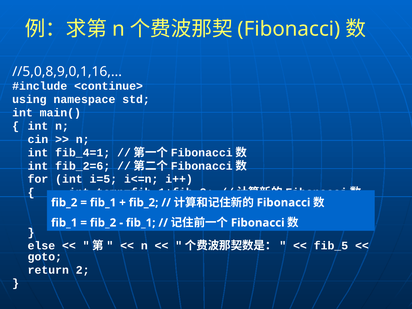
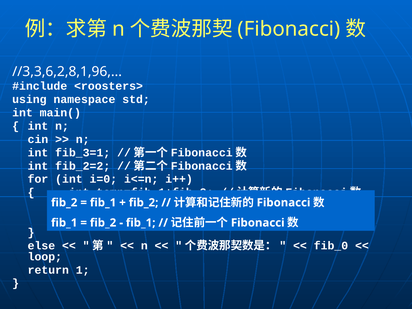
//5,0,8,9,0,1,16: //5,0,8,9,0,1,16 -> //3,3,6,2,8,1,96
<continue>: <continue> -> <roosters>
fib_4=1: fib_4=1 -> fib_3=1
fib_2=6: fib_2=6 -> fib_2=2
i=5: i=5 -> i=0
fib_5: fib_5 -> fib_0
goto: goto -> loop
2: 2 -> 1
